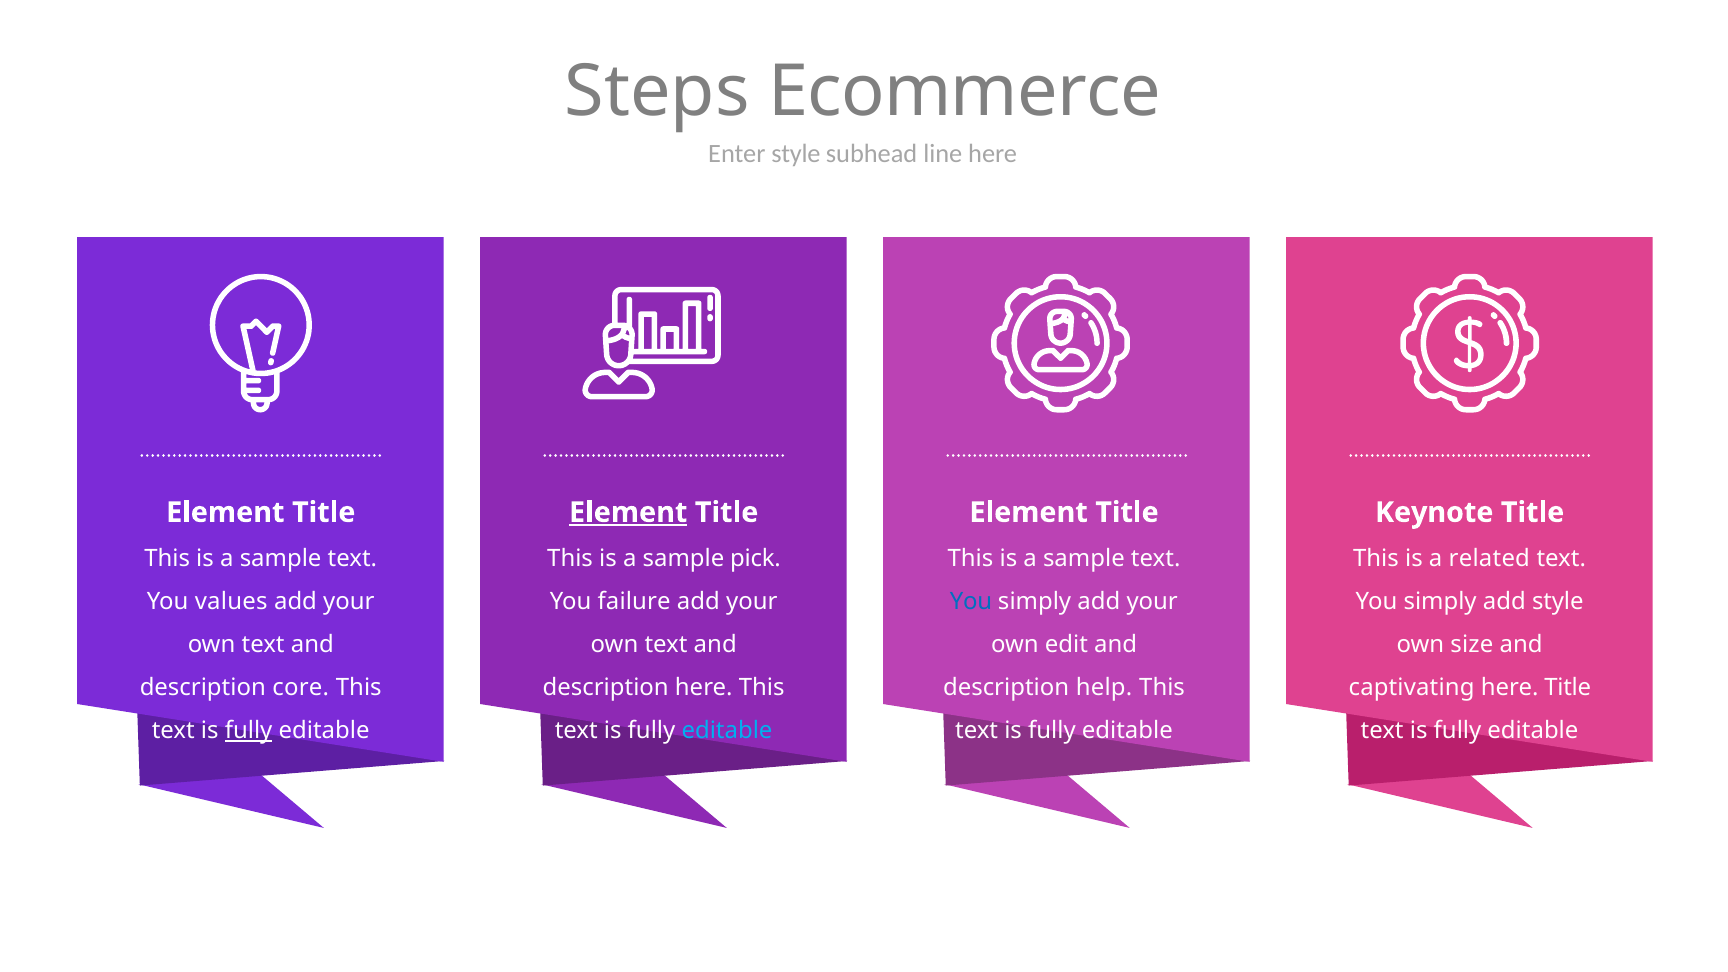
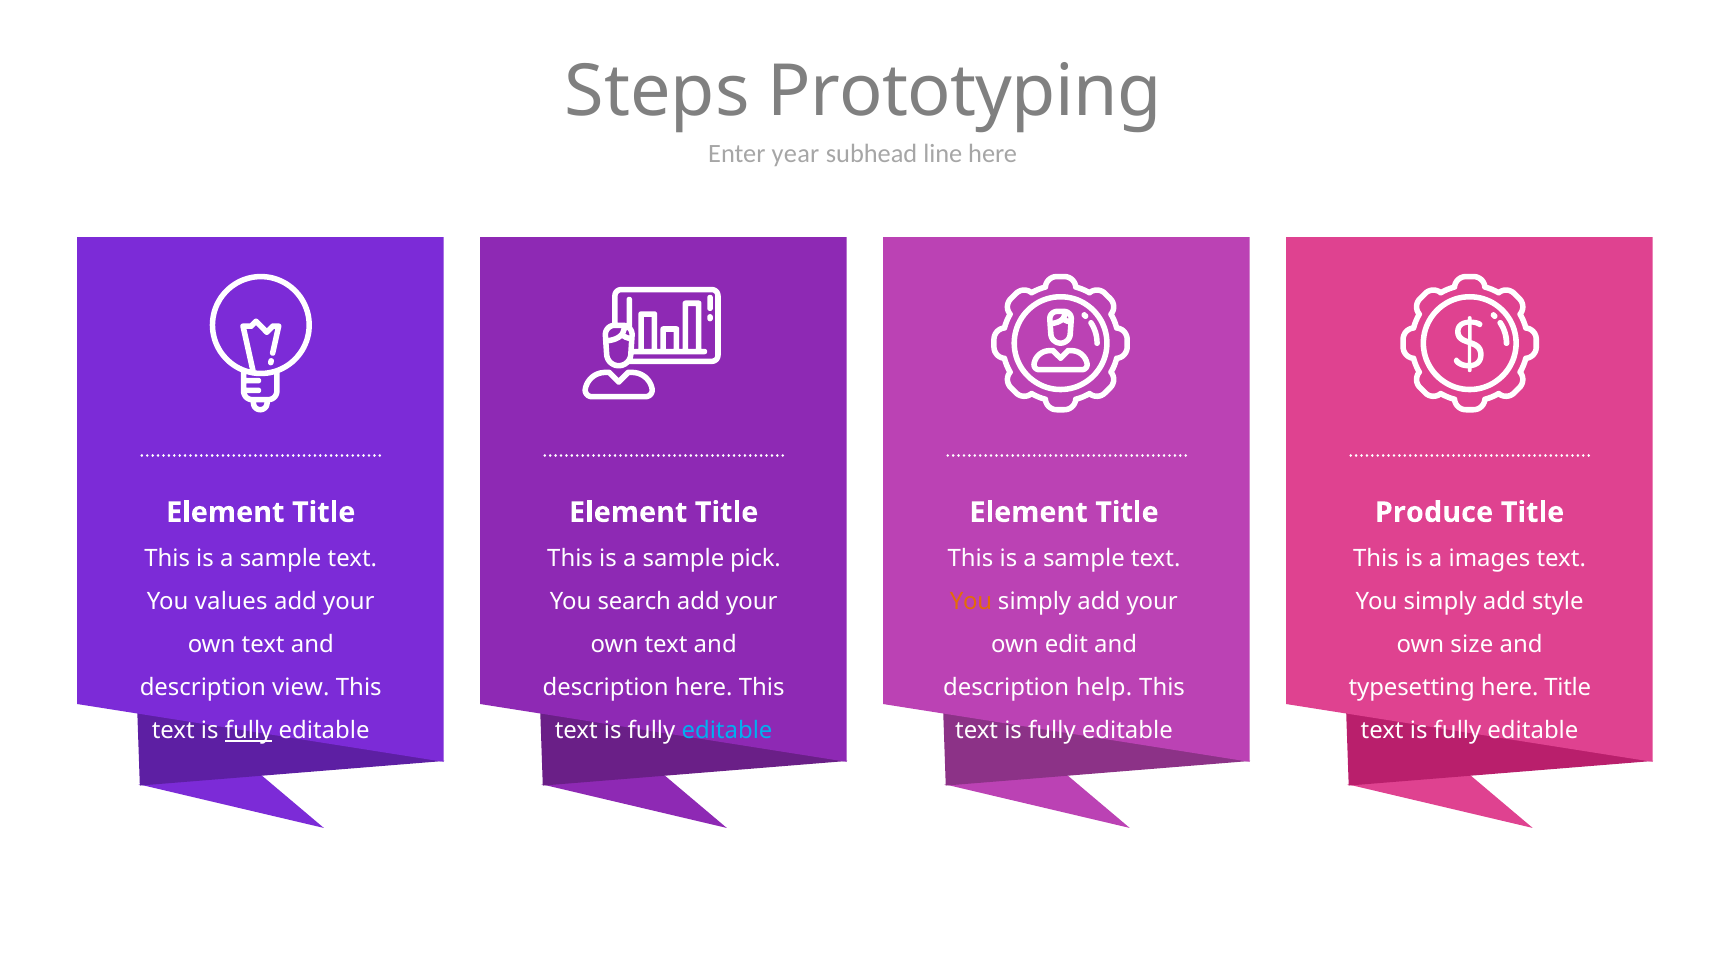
Ecommerce: Ecommerce -> Prototyping
Enter style: style -> year
Element at (628, 512) underline: present -> none
Keynote: Keynote -> Produce
related: related -> images
failure: failure -> search
You at (971, 601) colour: blue -> orange
core: core -> view
captivating: captivating -> typesetting
